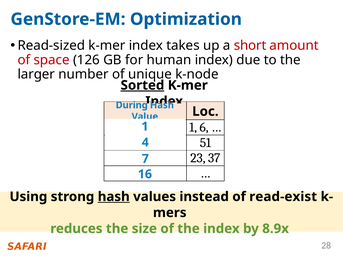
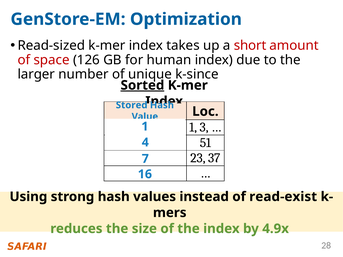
k-node: k-node -> k-since
During: During -> Stored
6: 6 -> 3
hash at (114, 197) underline: present -> none
8.9x: 8.9x -> 4.9x
